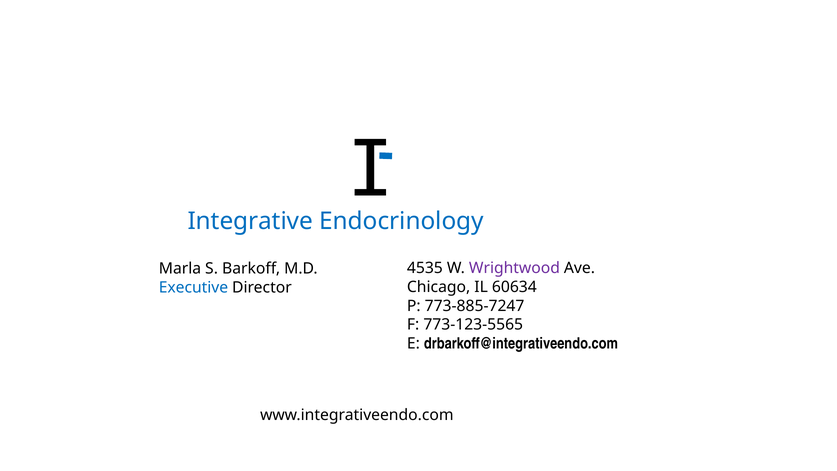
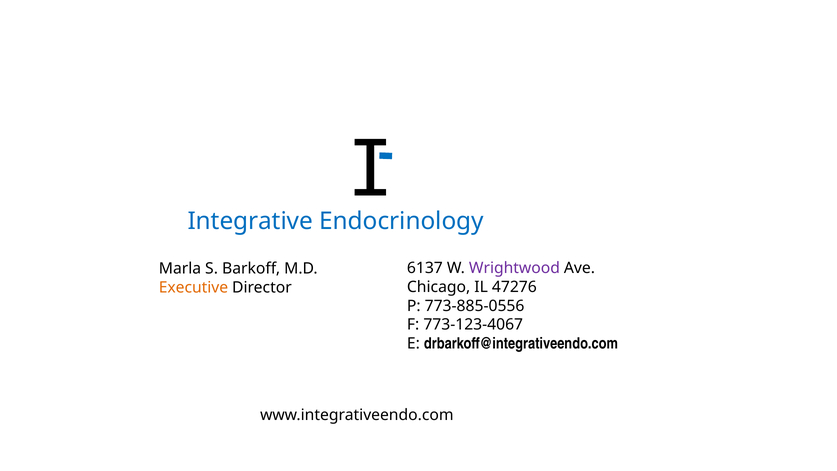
4535: 4535 -> 6137
60634: 60634 -> 47276
Executive colour: blue -> orange
773-885-7247: 773-885-7247 -> 773-885-0556
773-123-5565: 773-123-5565 -> 773-123-4067
